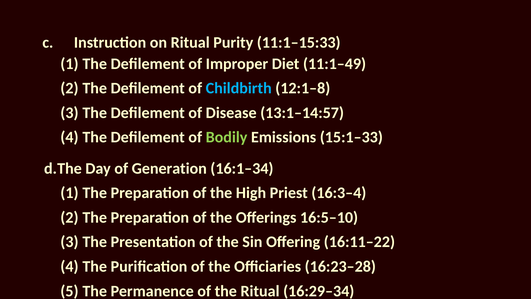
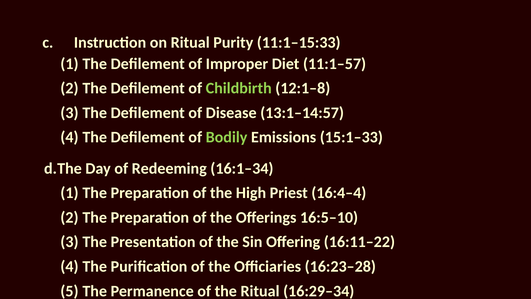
11:1–49: 11:1–49 -> 11:1–57
Childbirth colour: light blue -> light green
Generation: Generation -> Redeeming
16:3–4: 16:3–4 -> 16:4–4
